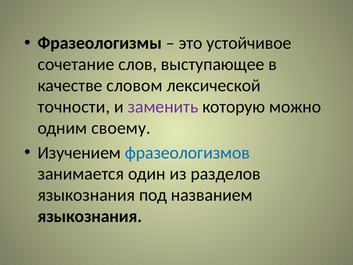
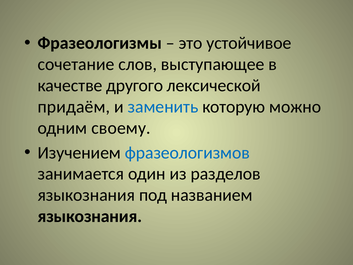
словом: словом -> другого
точности: точности -> придаём
заменить colour: purple -> blue
